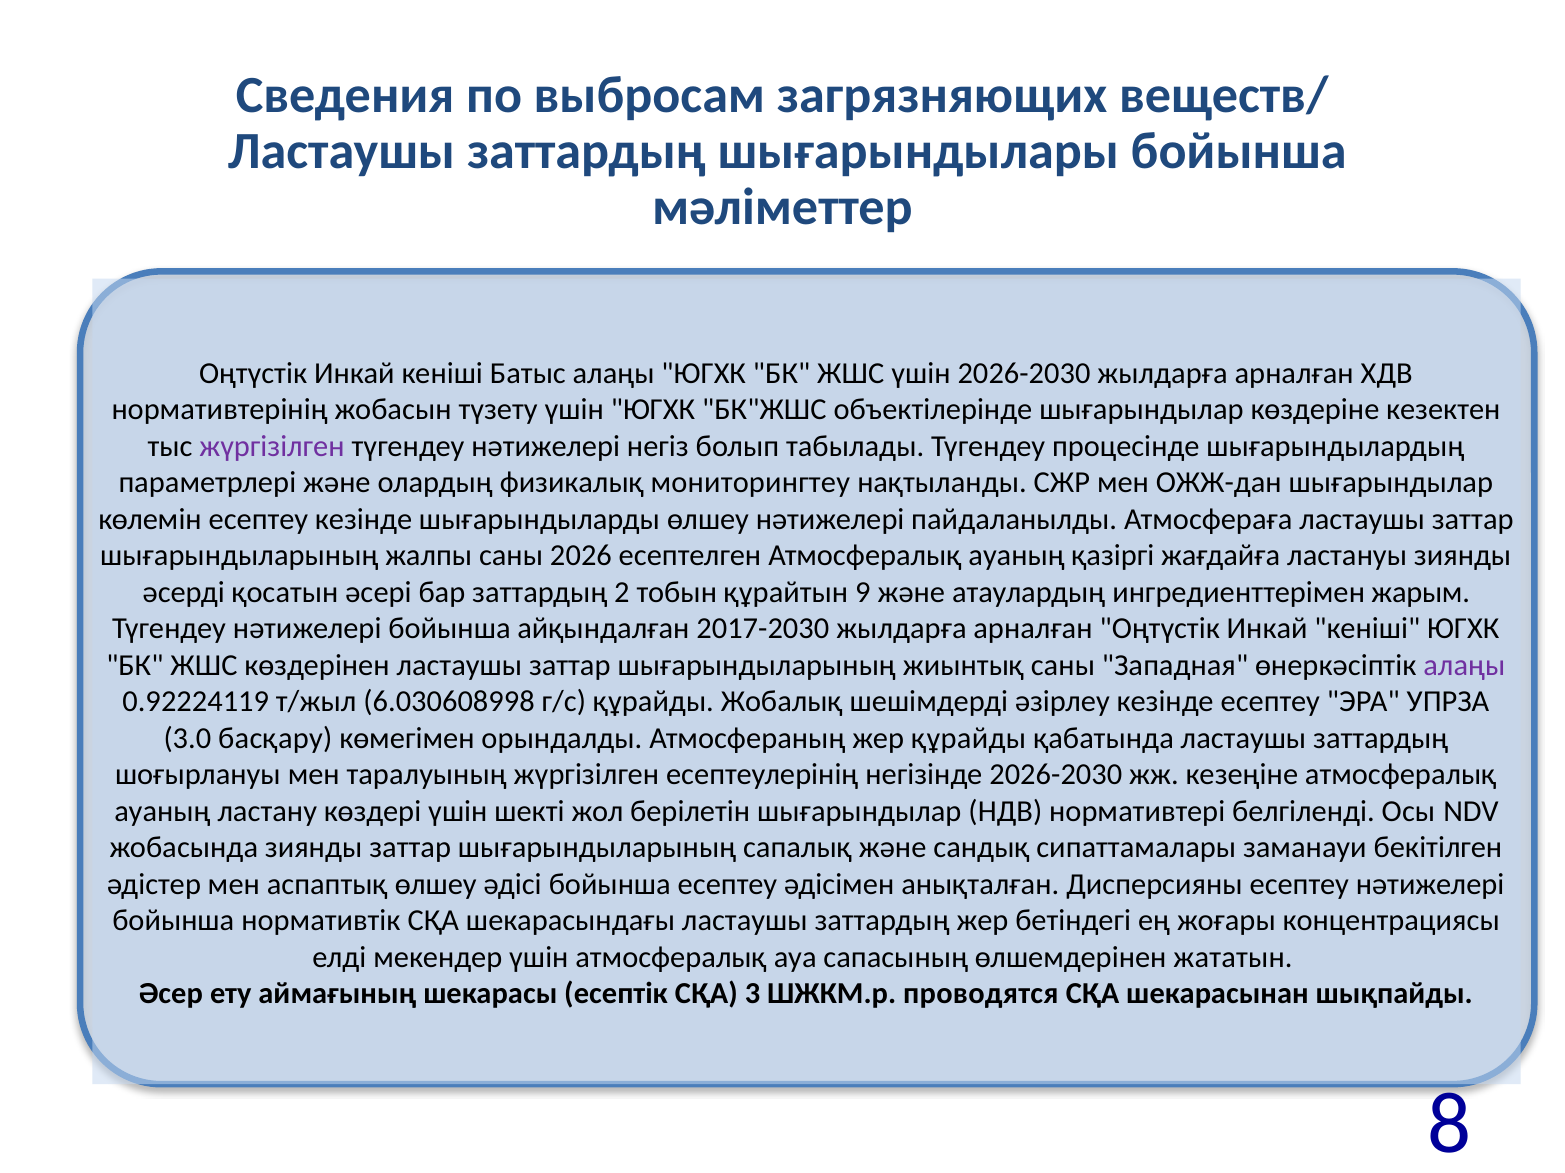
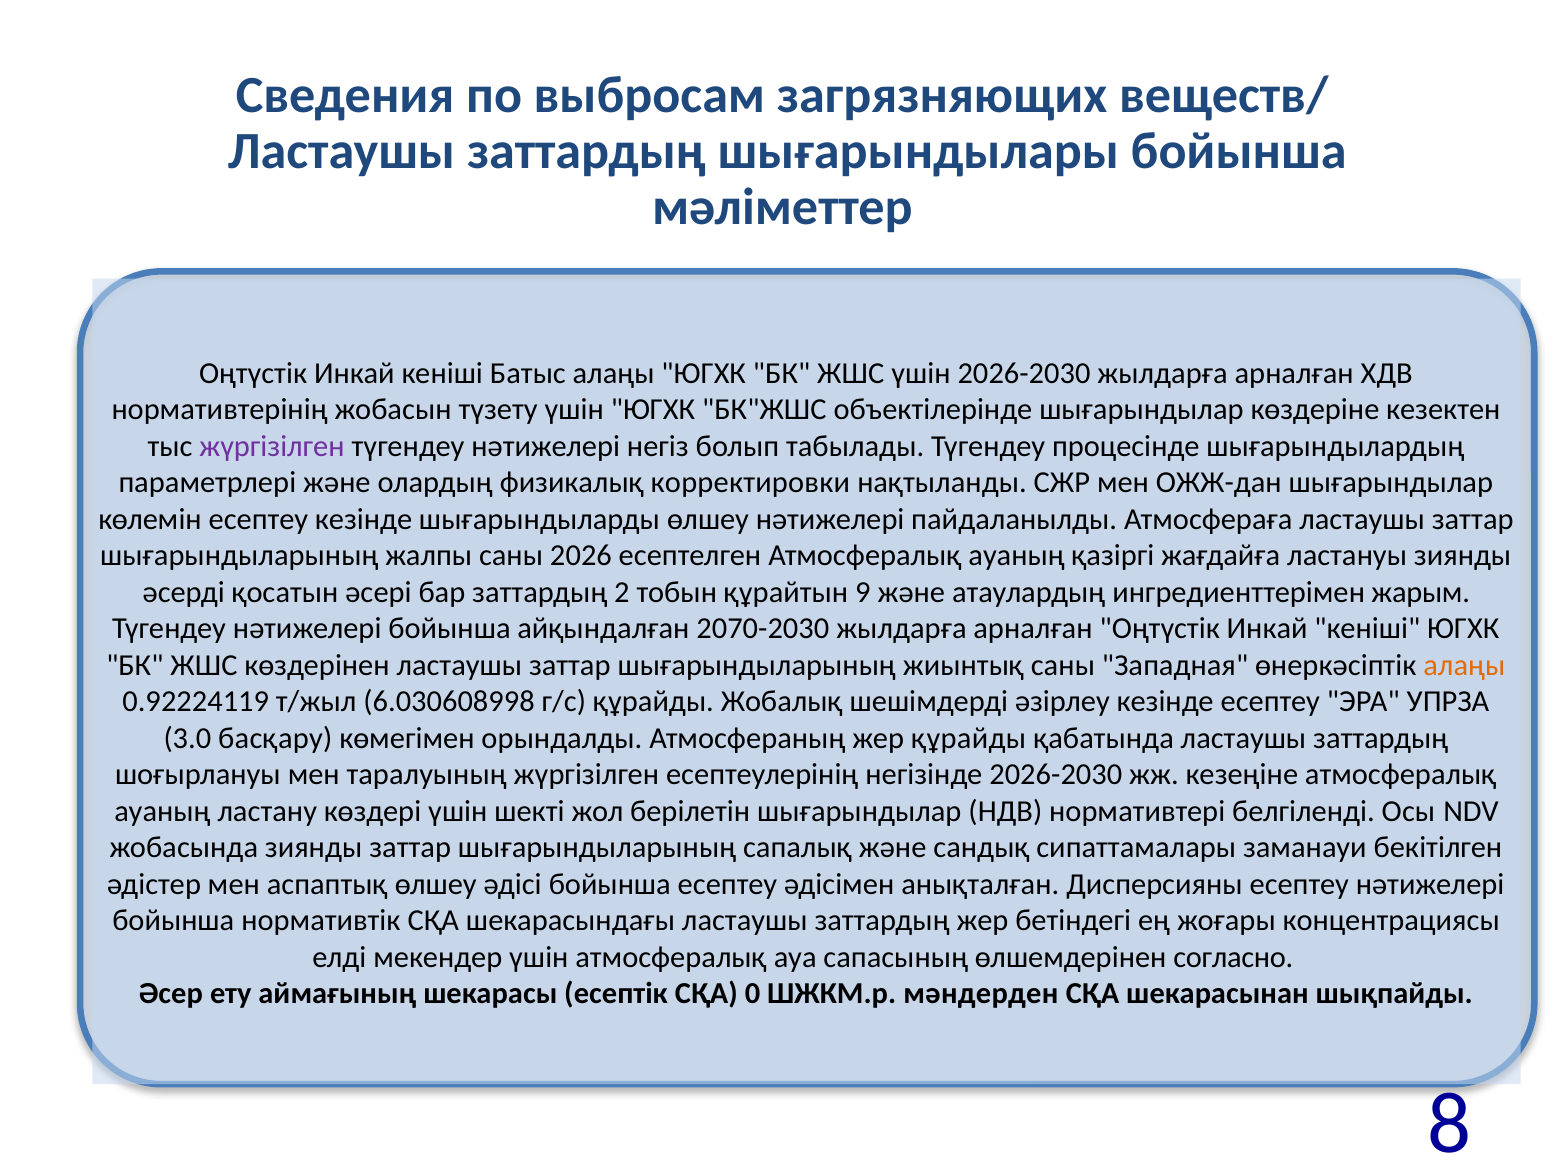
мониторингтеу: мониторингтеу -> корректировки
2017-2030: 2017-2030 -> 2070-2030
алаңы at (1464, 666) colour: purple -> orange
жататын: жататын -> согласно
3: 3 -> 0
проводятся: проводятся -> мәндерден
